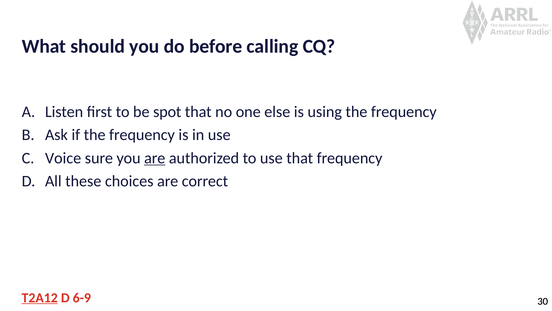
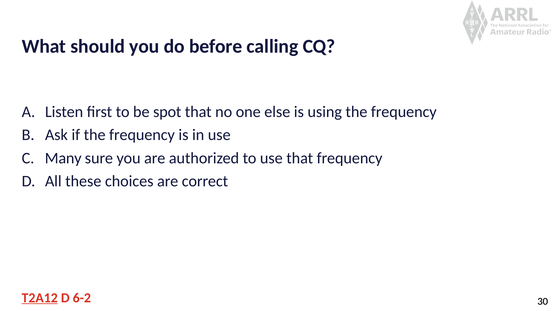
Voice: Voice -> Many
are at (155, 158) underline: present -> none
6-9: 6-9 -> 6-2
